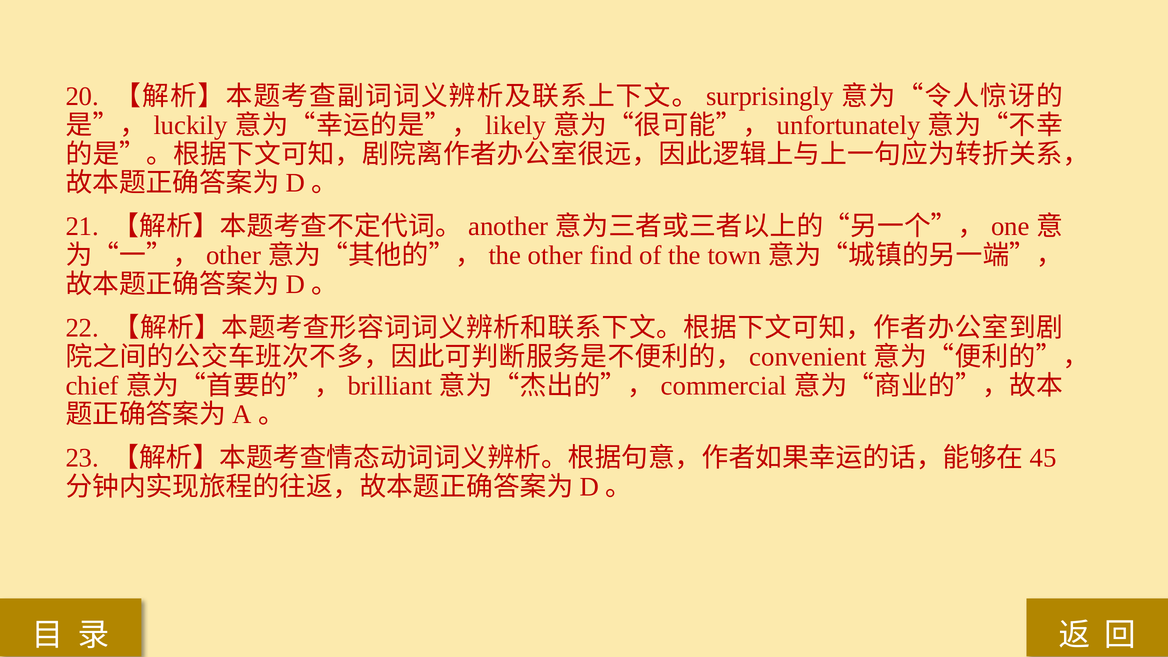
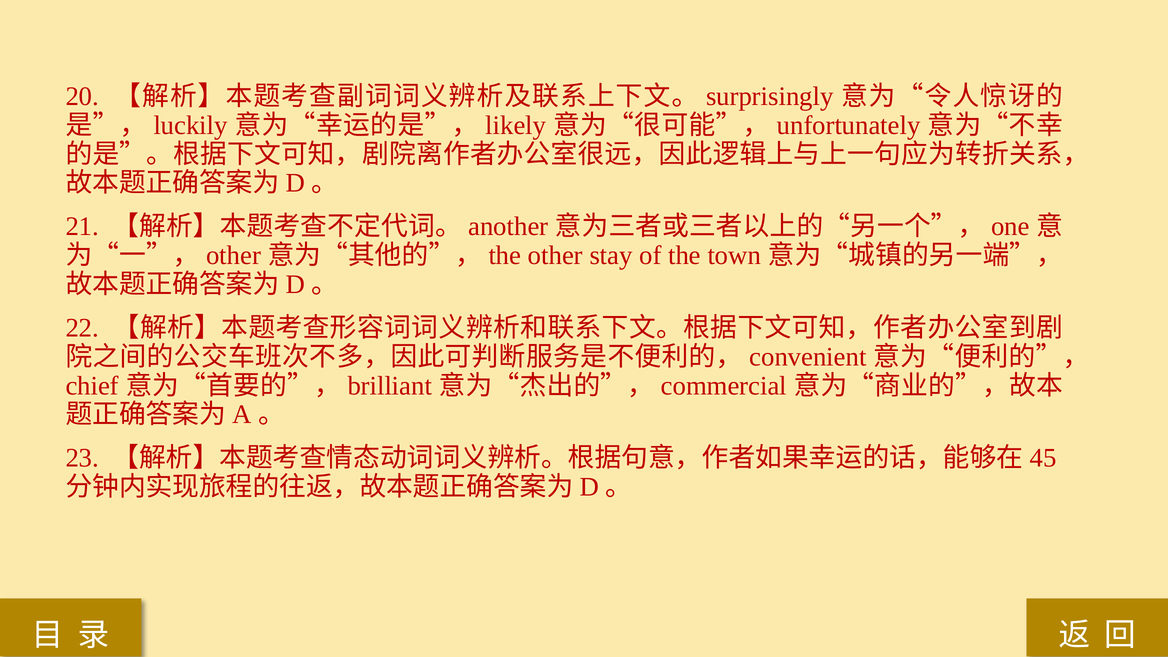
find: find -> stay
